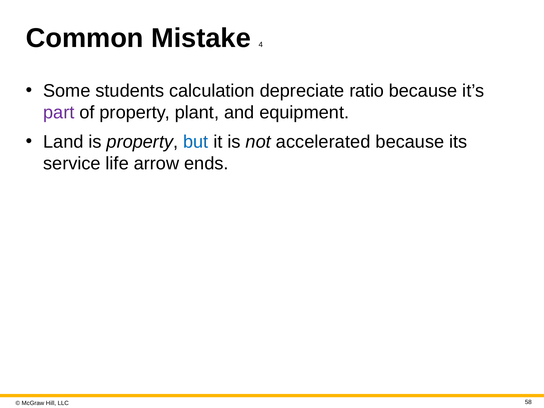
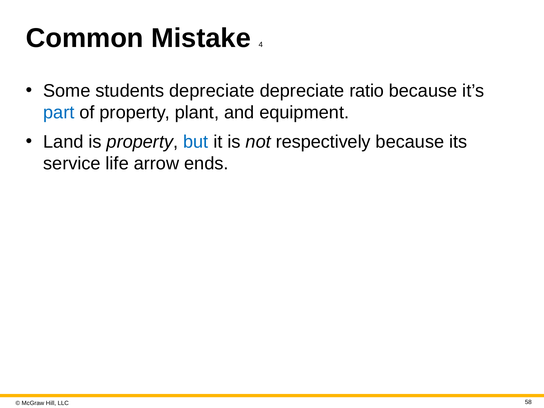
students calculation: calculation -> depreciate
part colour: purple -> blue
accelerated: accelerated -> respectively
